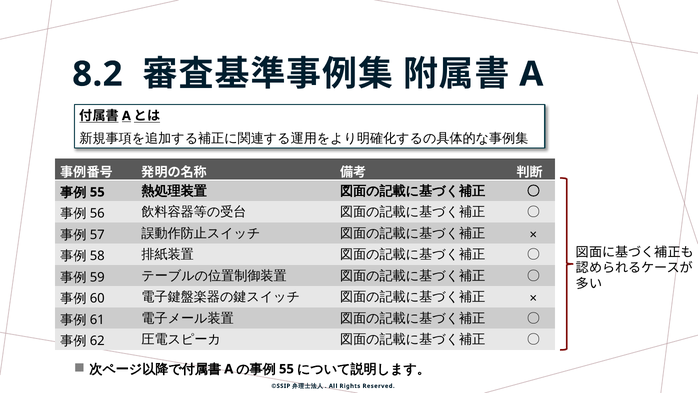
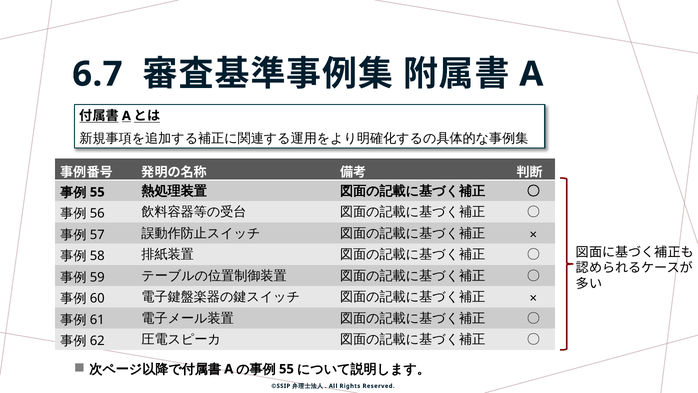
8.2: 8.2 -> 6.7
